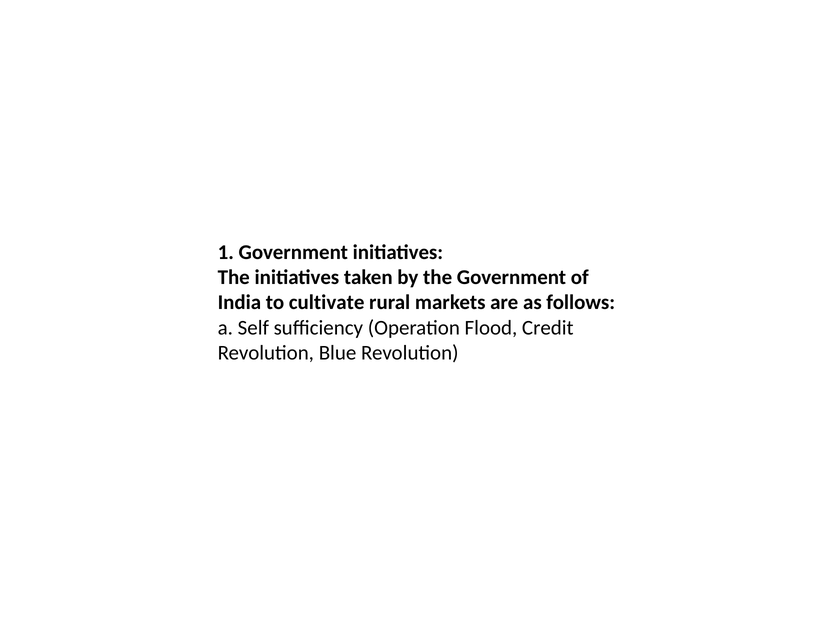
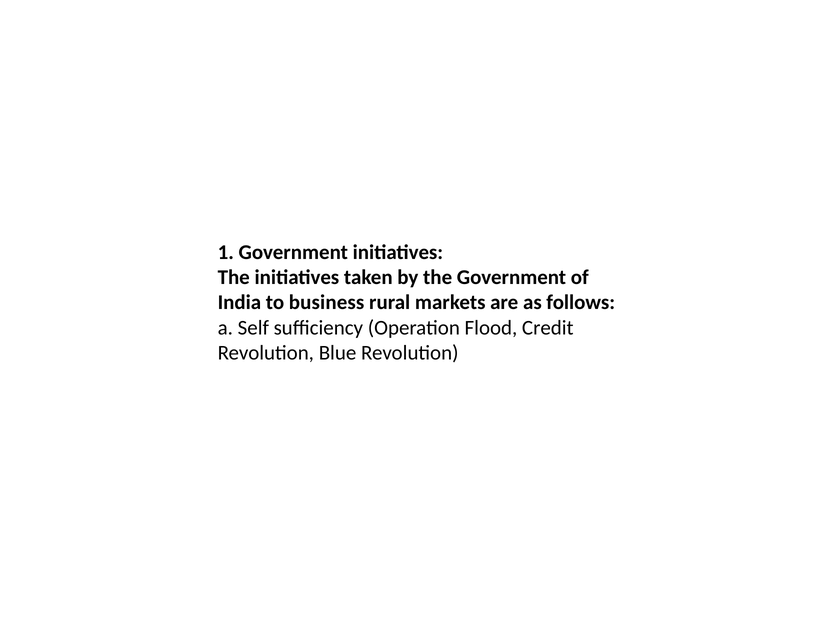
cultivate: cultivate -> business
